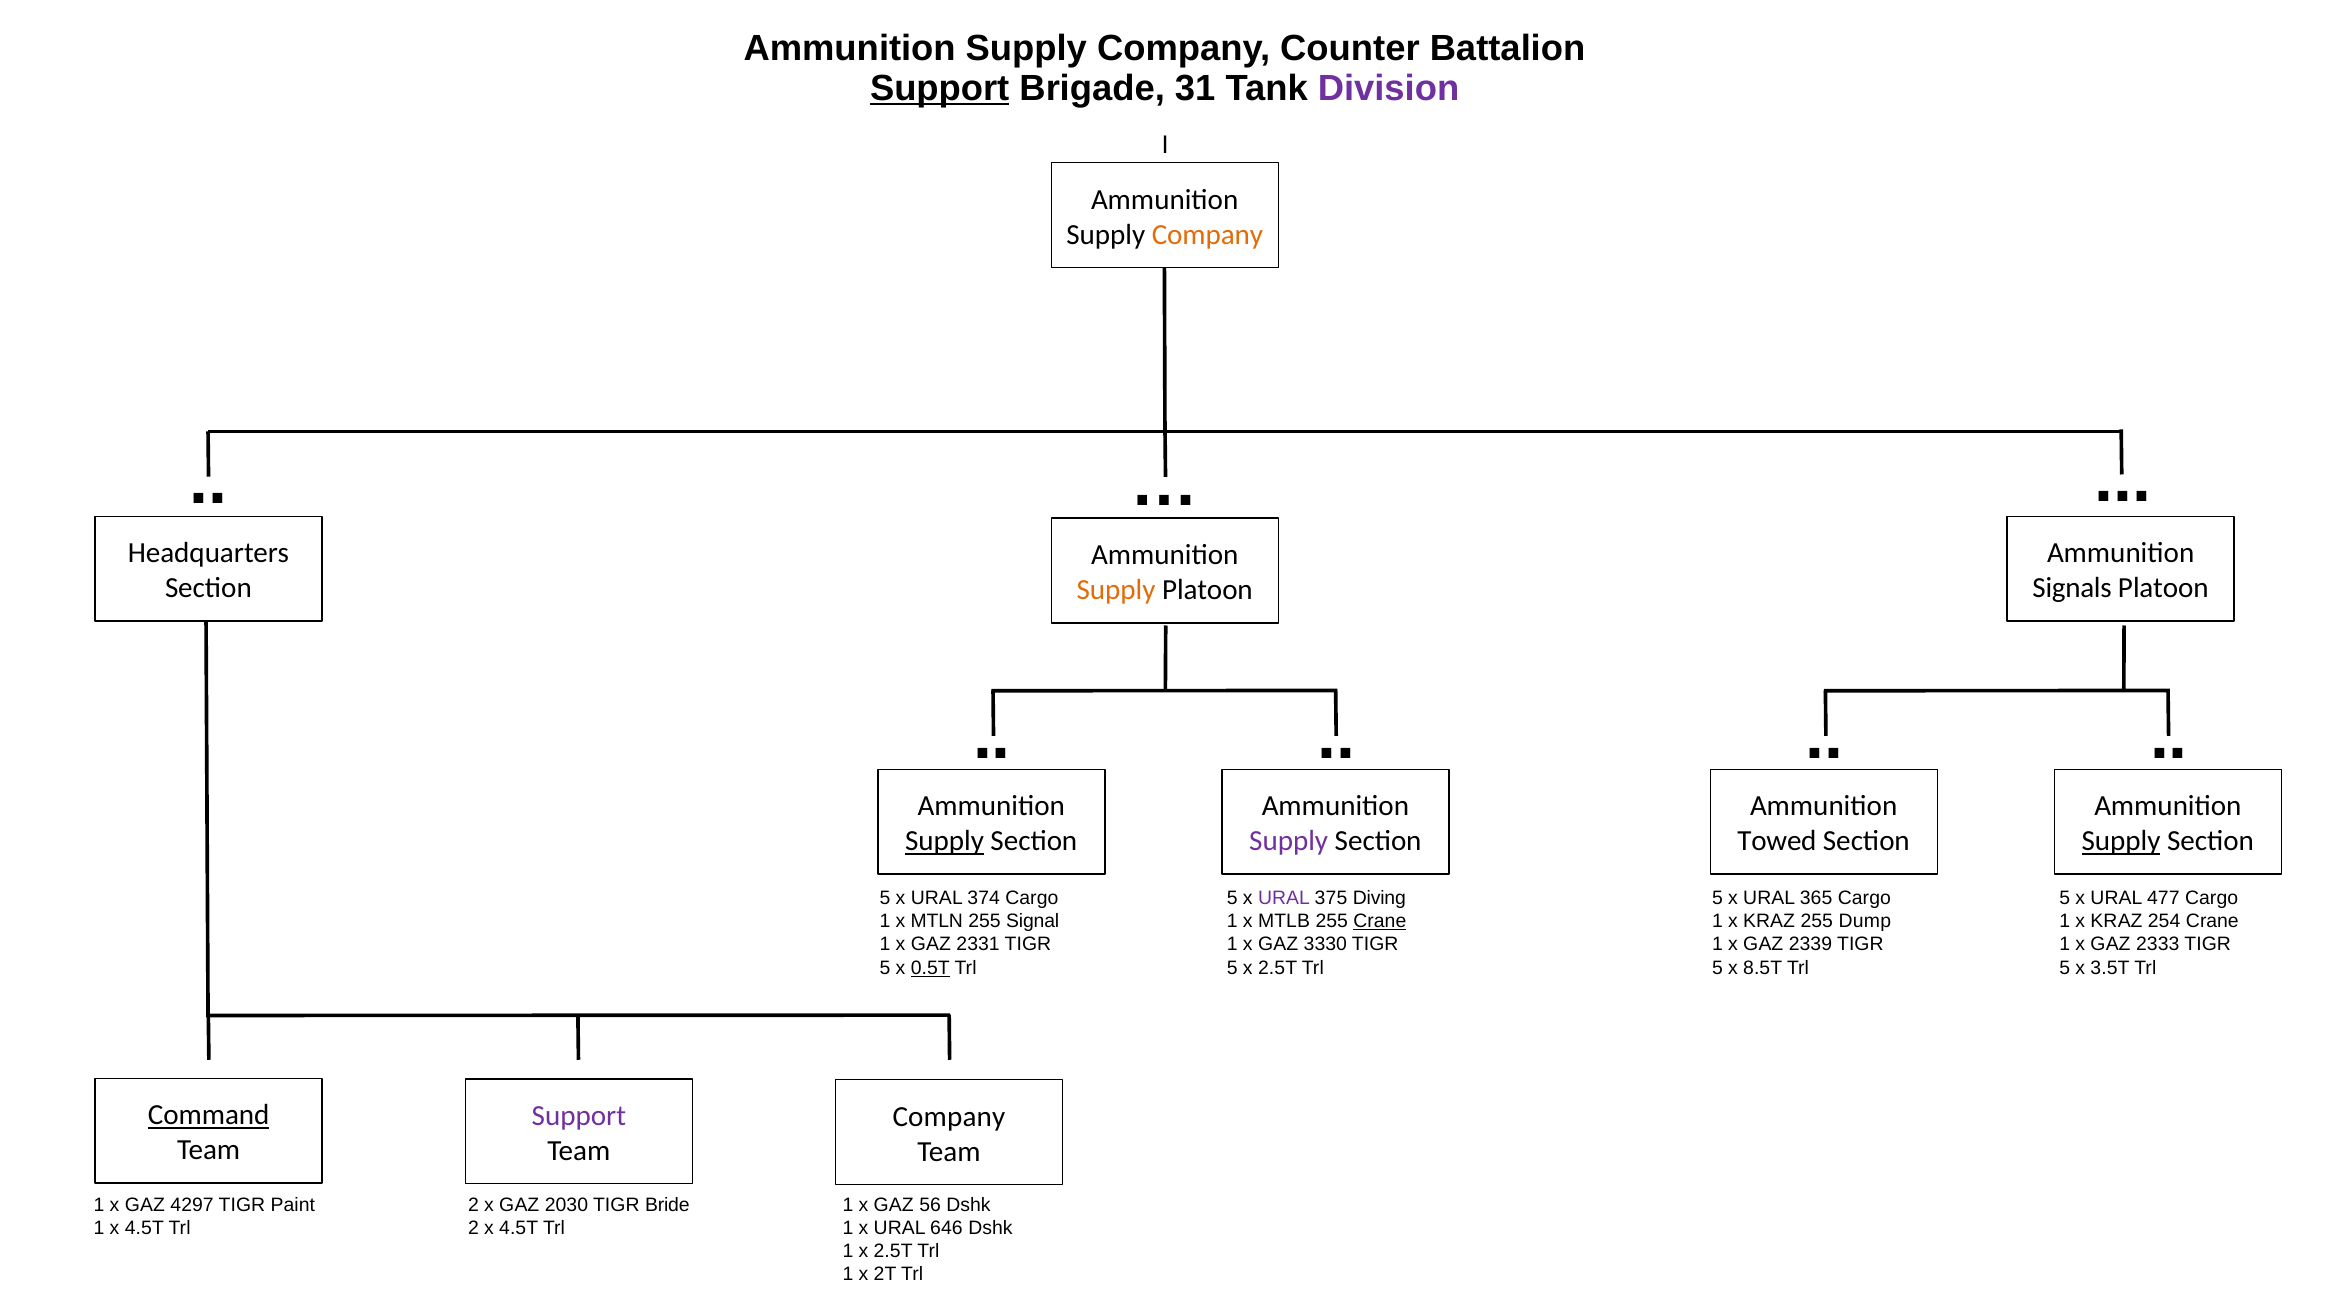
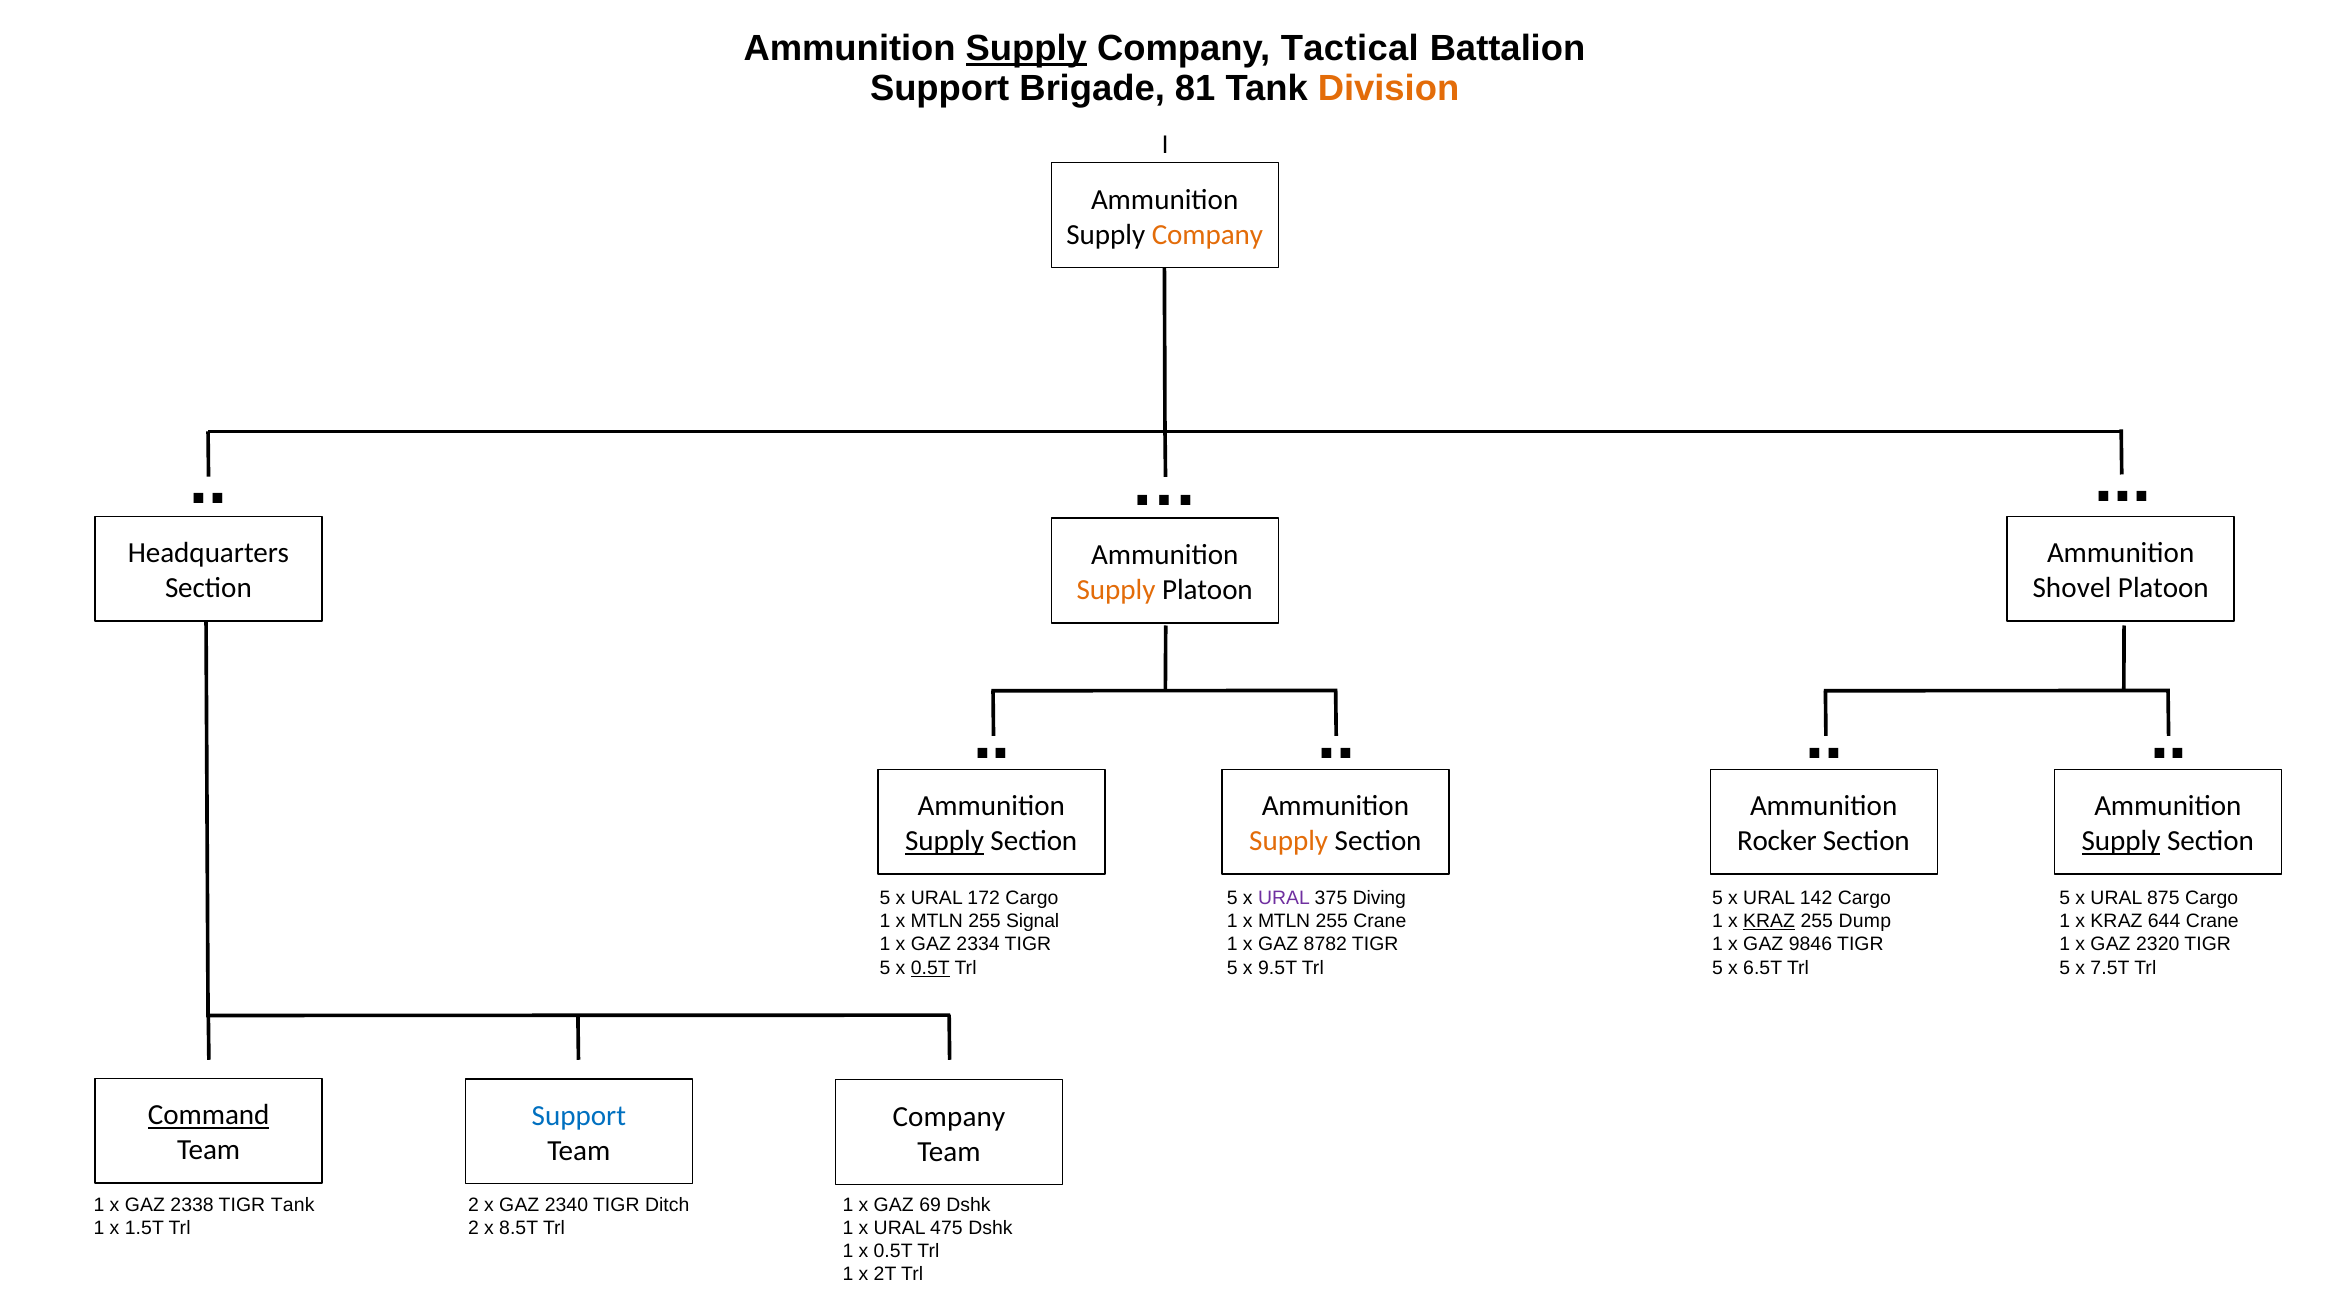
Supply at (1026, 49) underline: none -> present
Counter: Counter -> Tactical
Support at (940, 88) underline: present -> none
31: 31 -> 81
Division colour: purple -> orange
Signals: Signals -> Shovel
Supply at (1289, 842) colour: purple -> orange
Towed: Towed -> Rocker
374: 374 -> 172
365: 365 -> 142
477: 477 -> 875
MTLB at (1284, 922): MTLB -> MTLN
Crane at (1380, 922) underline: present -> none
KRAZ at (1769, 922) underline: none -> present
254: 254 -> 644
2331: 2331 -> 2334
3330: 3330 -> 8782
2339: 2339 -> 9846
2333: 2333 -> 2320
5 x 2.5T: 2.5T -> 9.5T
8.5T: 8.5T -> 6.5T
3.5T: 3.5T -> 7.5T
Support at (579, 1116) colour: purple -> blue
4297: 4297 -> 2338
TIGR Paint: Paint -> Tank
2030: 2030 -> 2340
Bride: Bride -> Ditch
56: 56 -> 69
1 x 4.5T: 4.5T -> 1.5T
2 x 4.5T: 4.5T -> 8.5T
646: 646 -> 475
1 x 2.5T: 2.5T -> 0.5T
